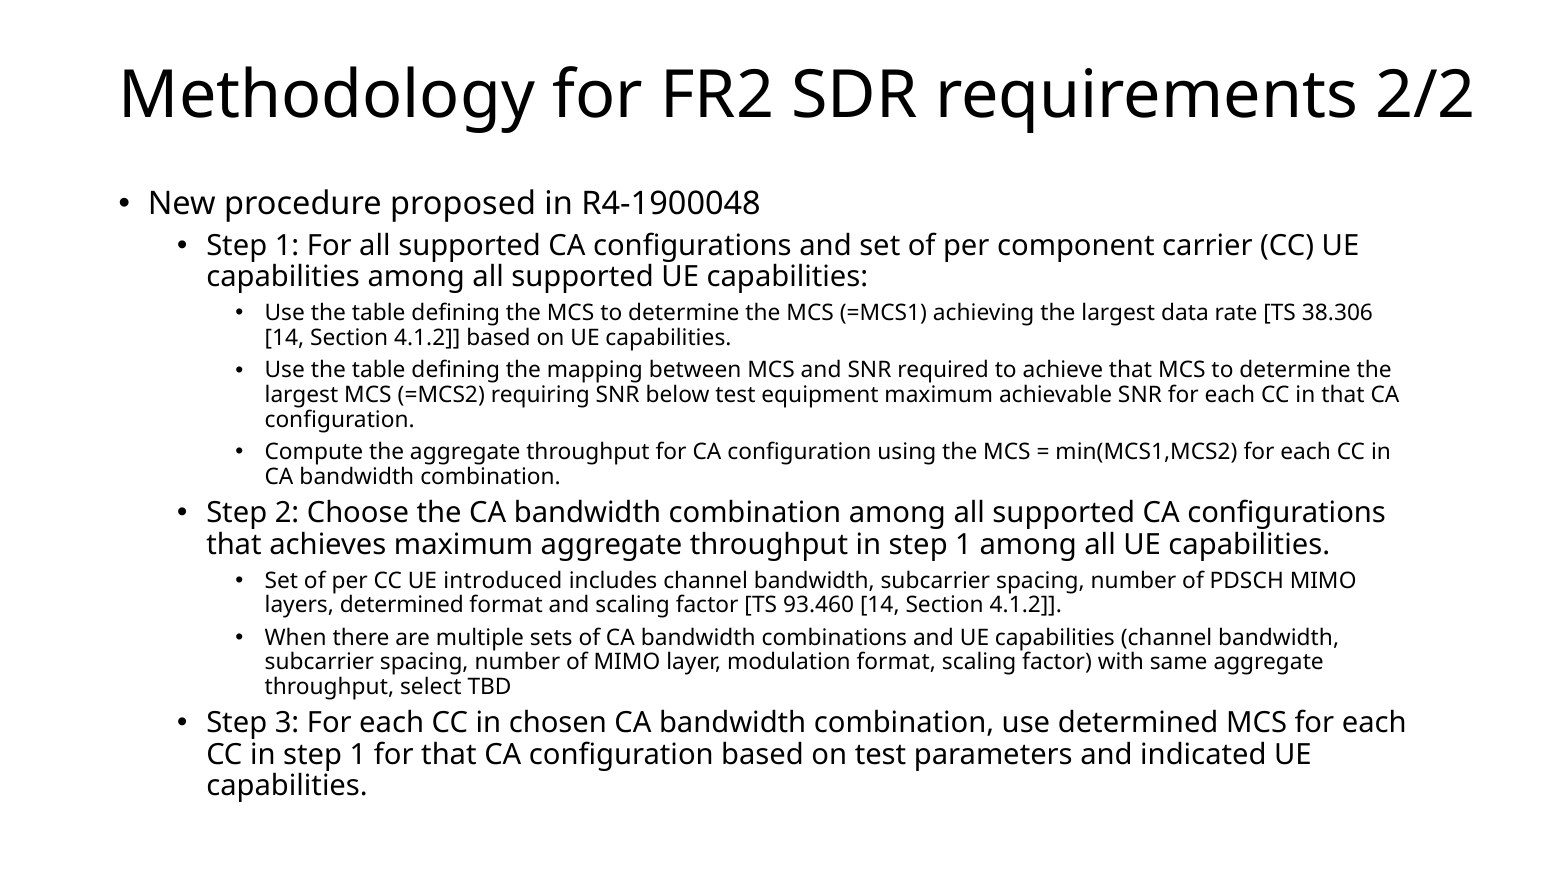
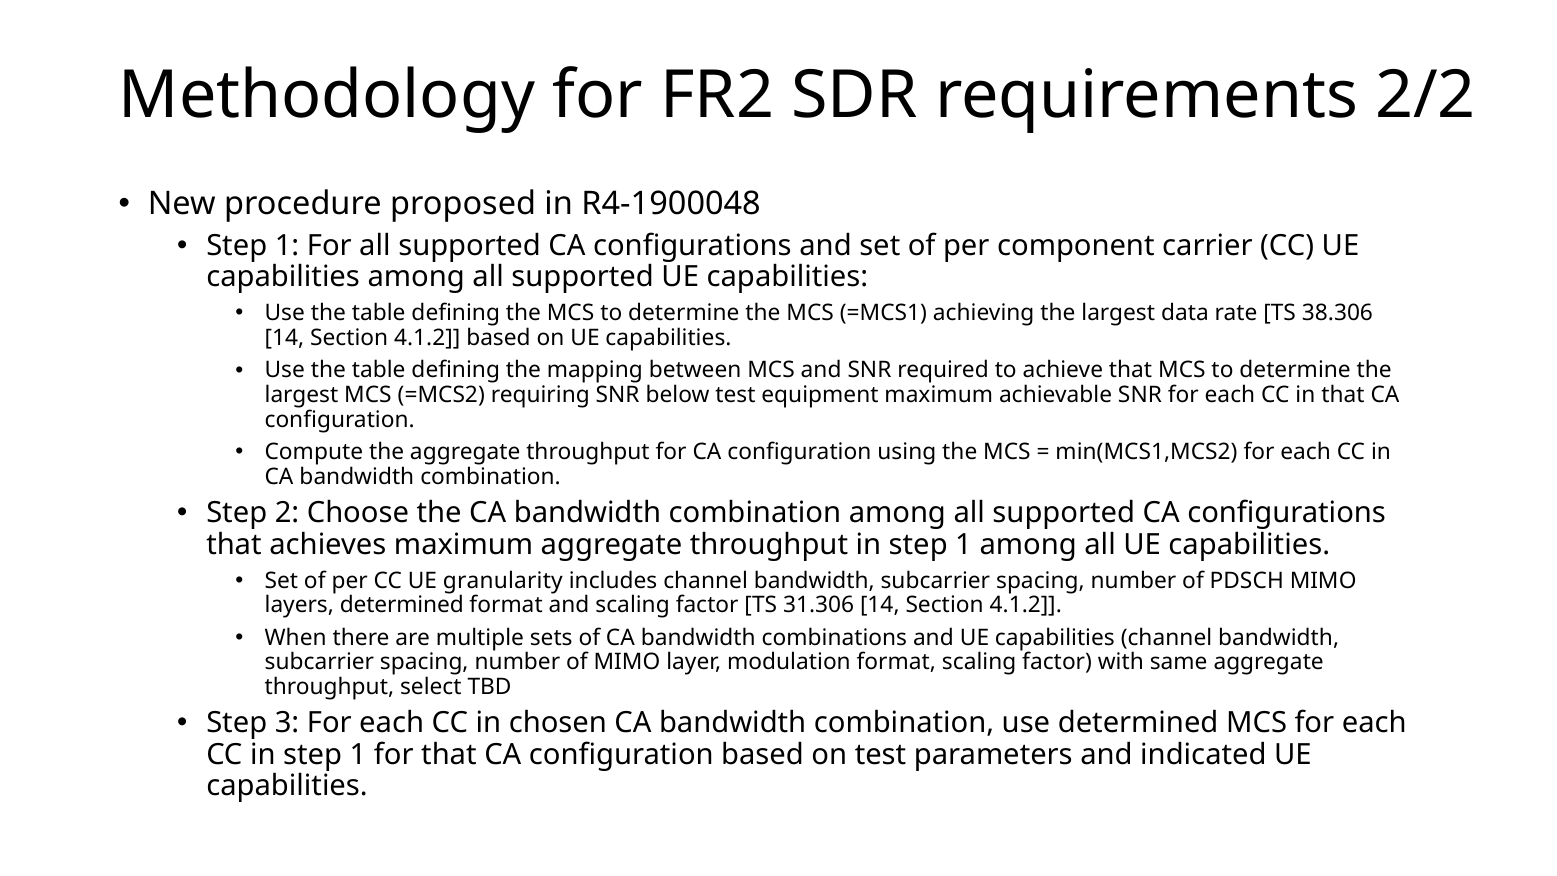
introduced: introduced -> granularity
93.460: 93.460 -> 31.306
